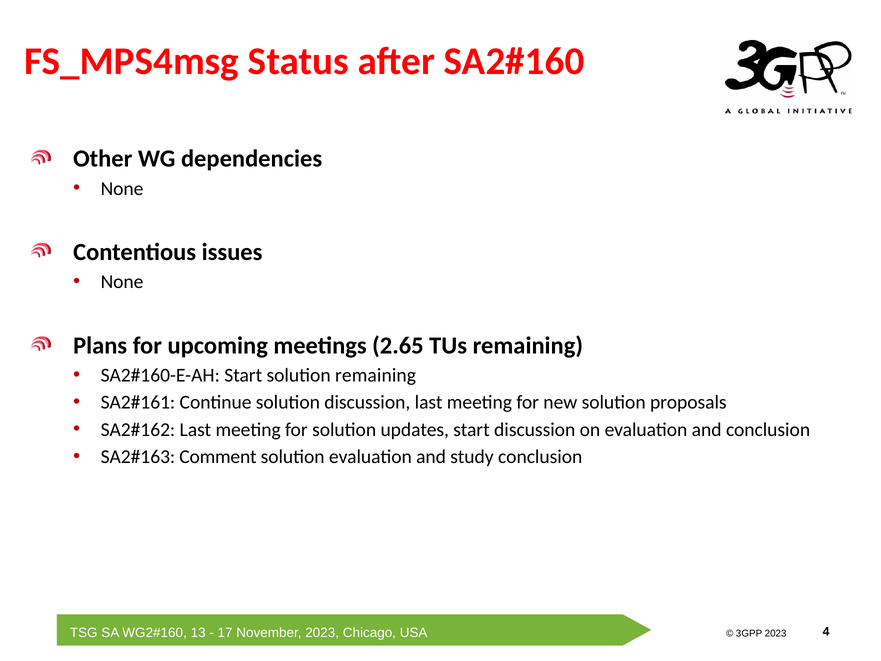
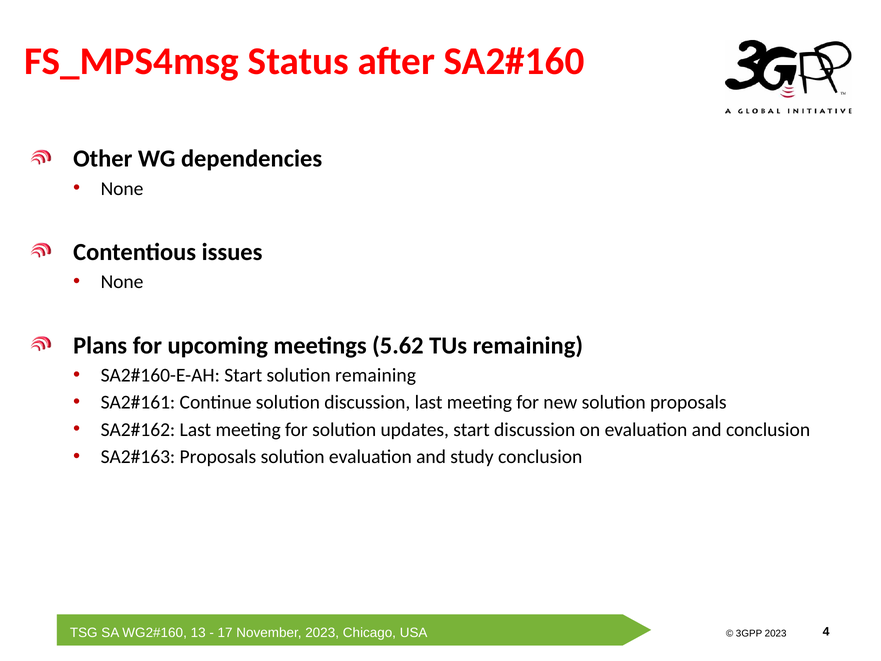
2.65: 2.65 -> 5.62
Comment at (218, 457): Comment -> Proposals
